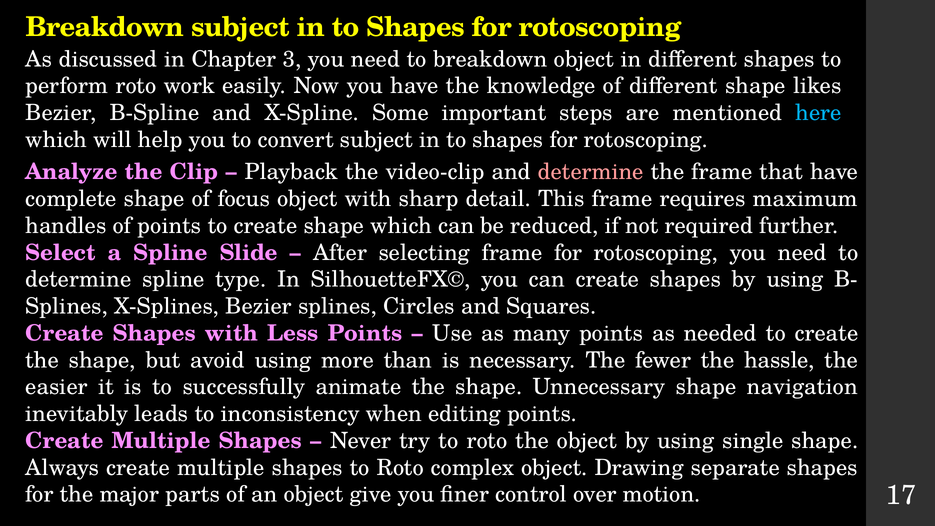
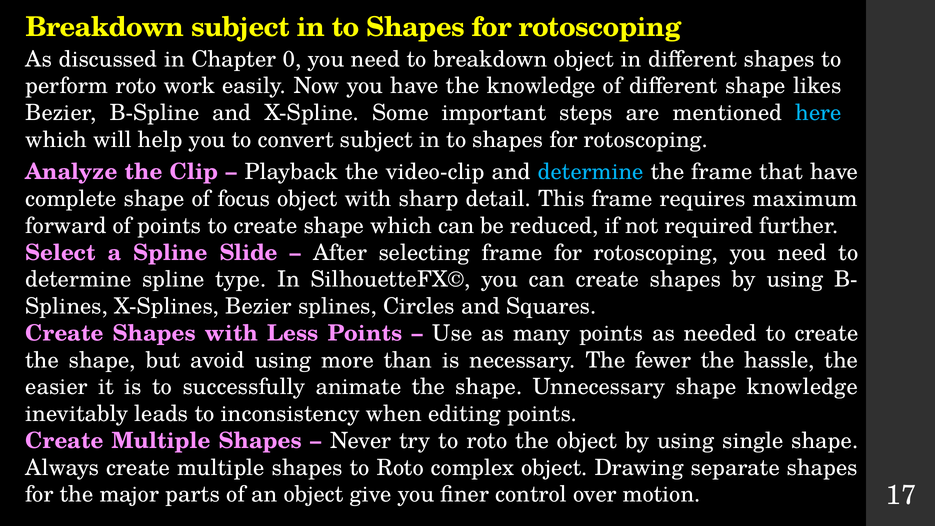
3: 3 -> 0
determine at (591, 172) colour: pink -> light blue
handles: handles -> forward
shape navigation: navigation -> knowledge
